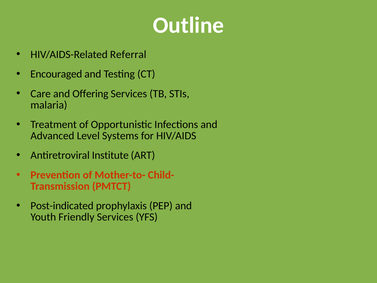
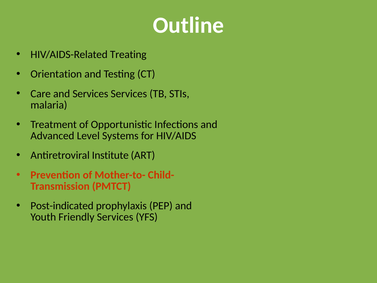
Referral: Referral -> Treating
Encouraged: Encouraged -> Orientation
and Offering: Offering -> Services
